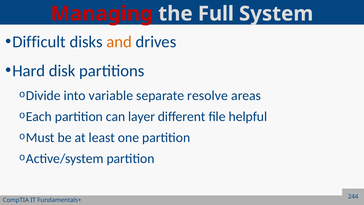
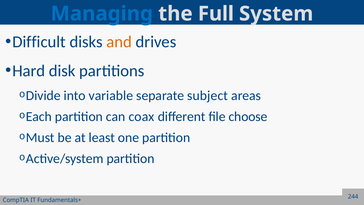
Managing colour: red -> blue
resolve: resolve -> subject
layer: layer -> coax
helpful: helpful -> choose
